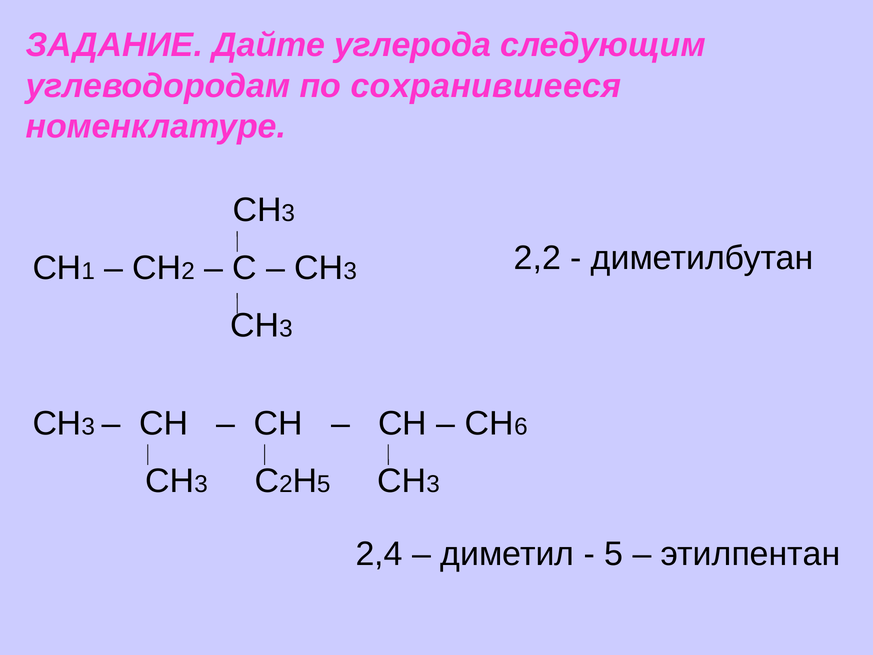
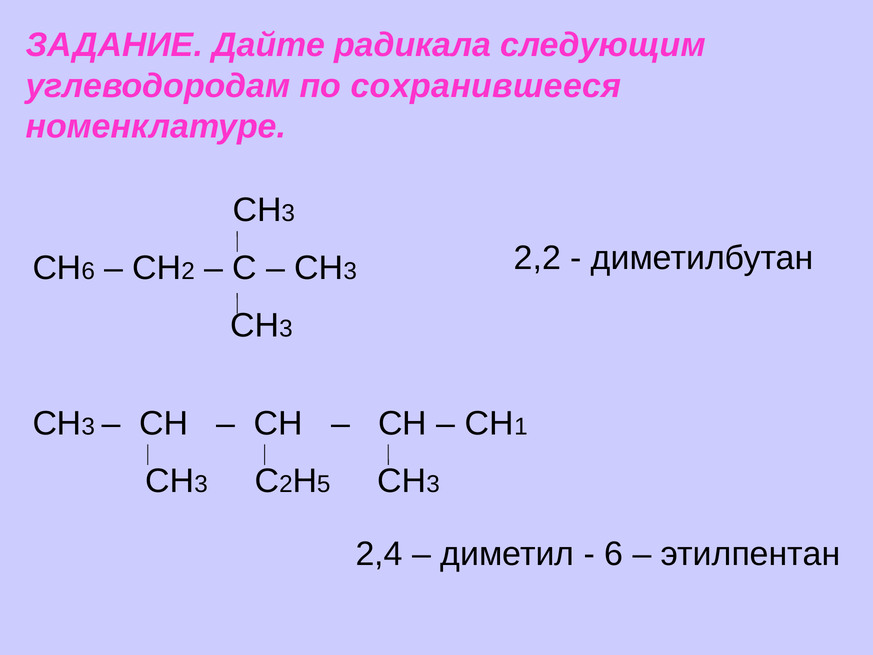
углерода: углерода -> радикала
СН 1: 1 -> 6
6: 6 -> 1
5 at (614, 554): 5 -> 6
